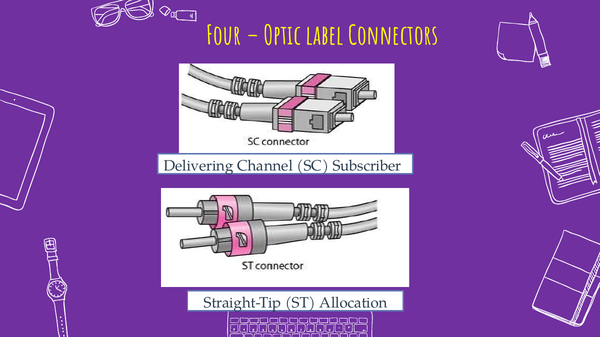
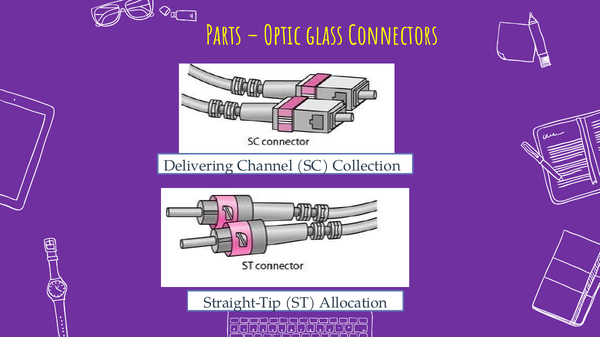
Four: Four -> Parts
label: label -> glass
Subscriber: Subscriber -> Collection
